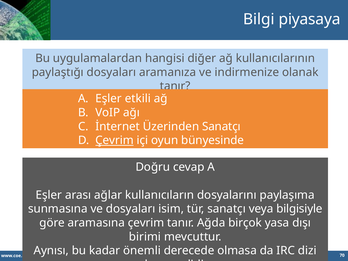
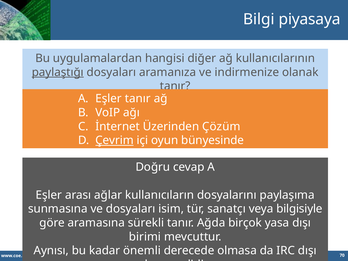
paylaştığı underline: none -> present
Eşler etkili: etkili -> tanır
Üzerinden Sanatçı: Sanatçı -> Çözüm
aramasına çevrim: çevrim -> sürekli
IRC dizi: dizi -> dışı
